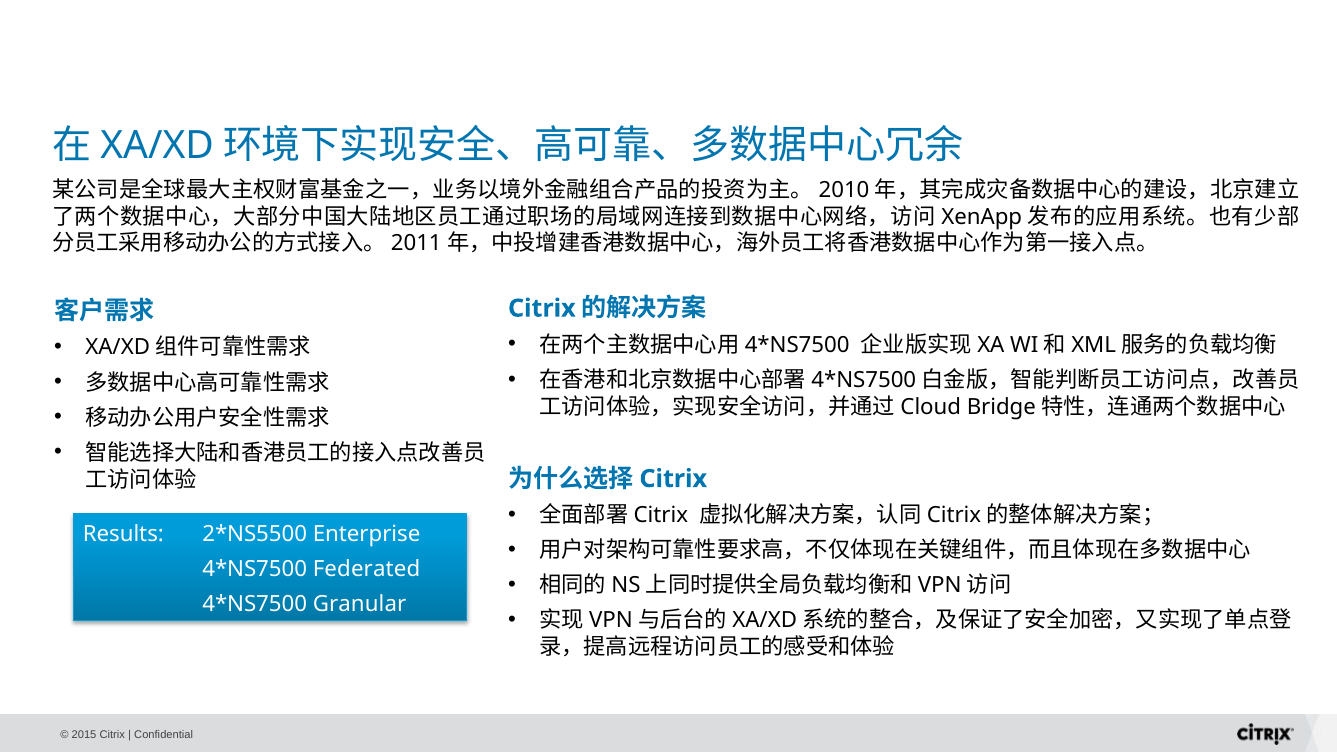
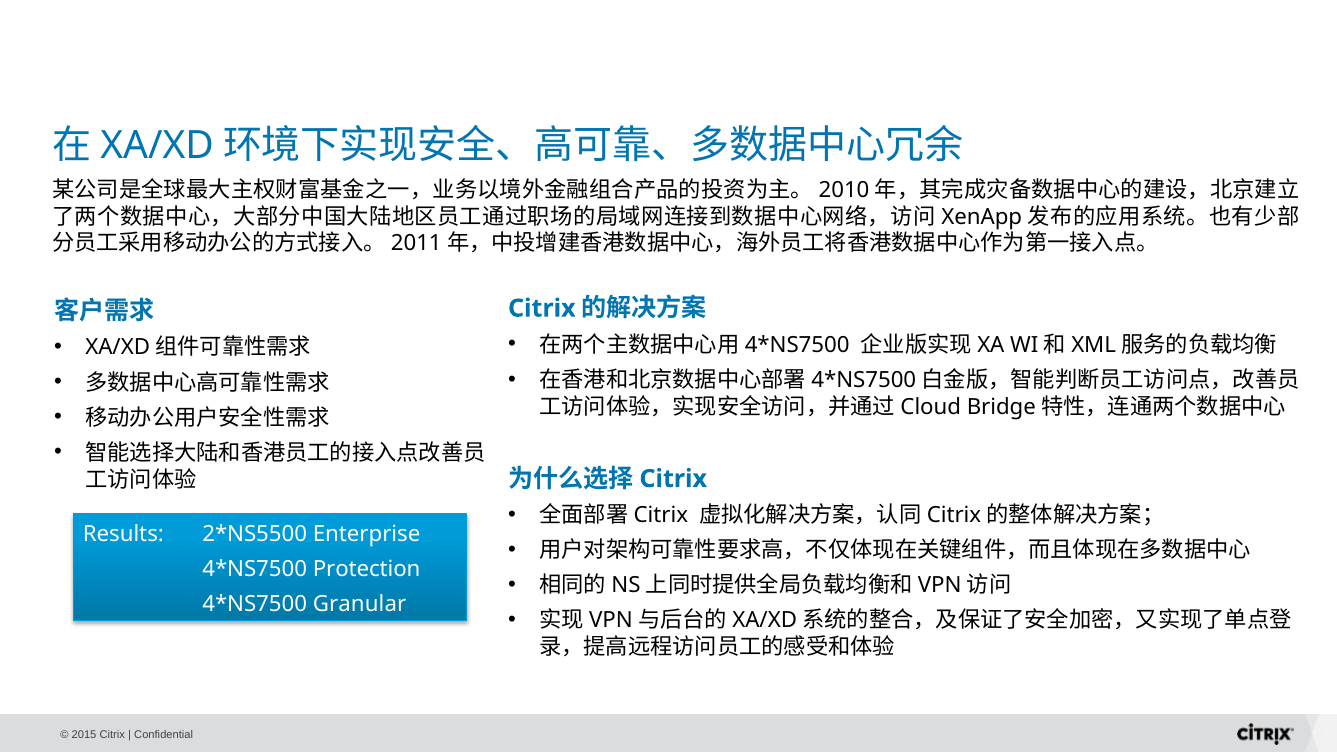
Federated: Federated -> Protection
